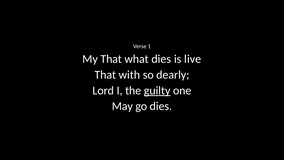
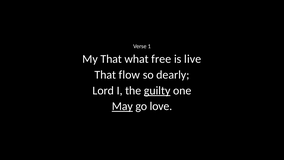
what dies: dies -> free
with: with -> flow
May underline: none -> present
go dies: dies -> love
